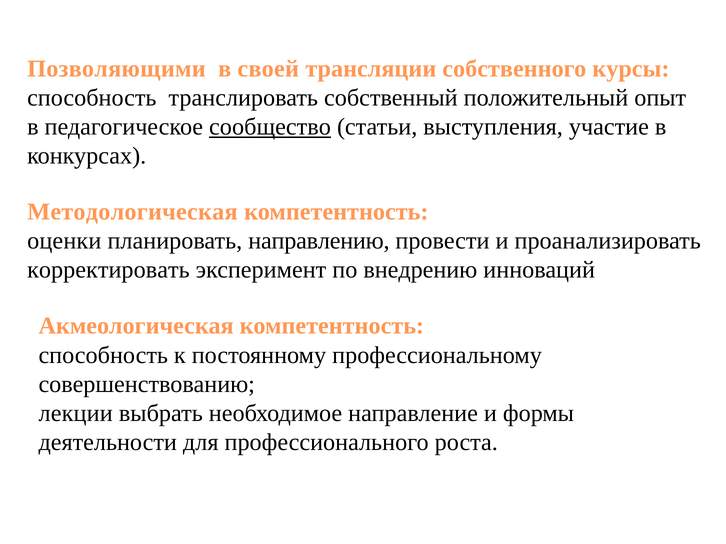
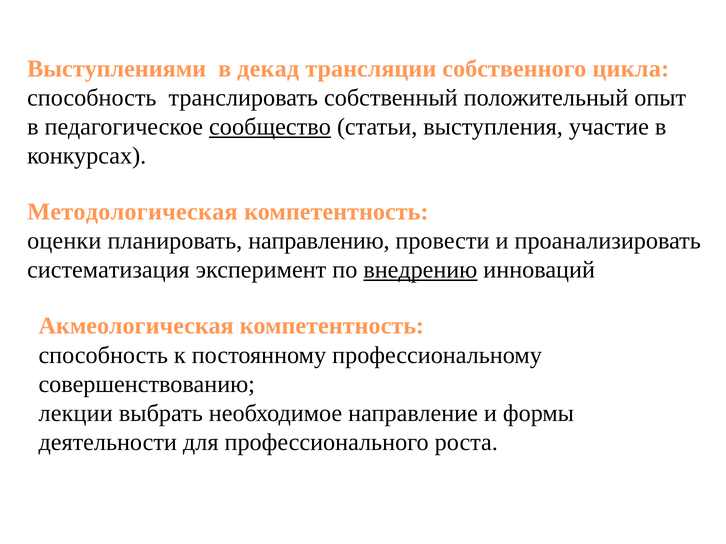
Позволяющими: Позволяющими -> Выступлениями
своей: своей -> декад
курсы: курсы -> цикла
корректировать: корректировать -> систематизация
внедрению underline: none -> present
